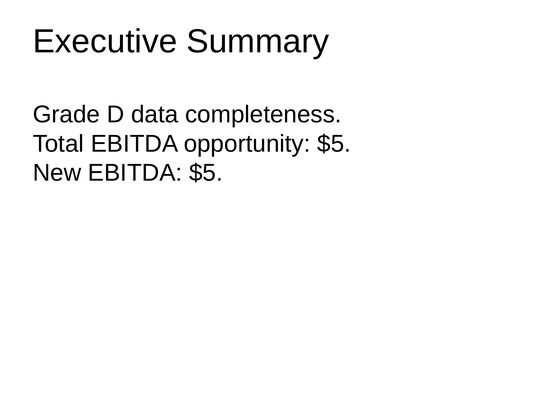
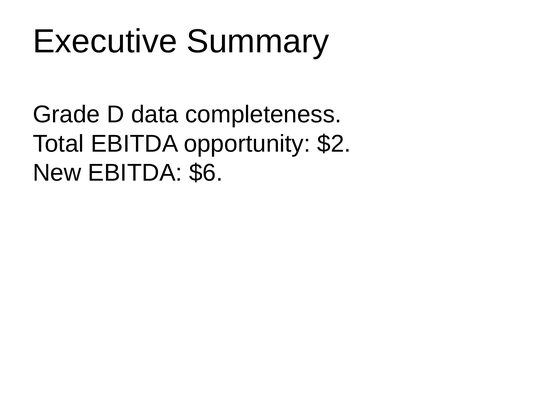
opportunity $5: $5 -> $2
EBITDA $5: $5 -> $6
